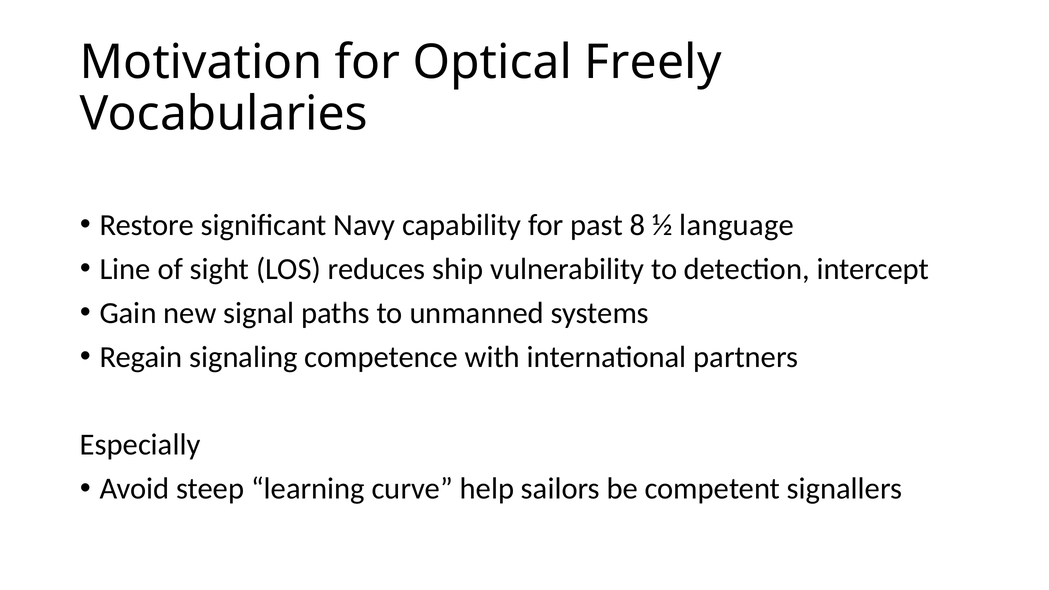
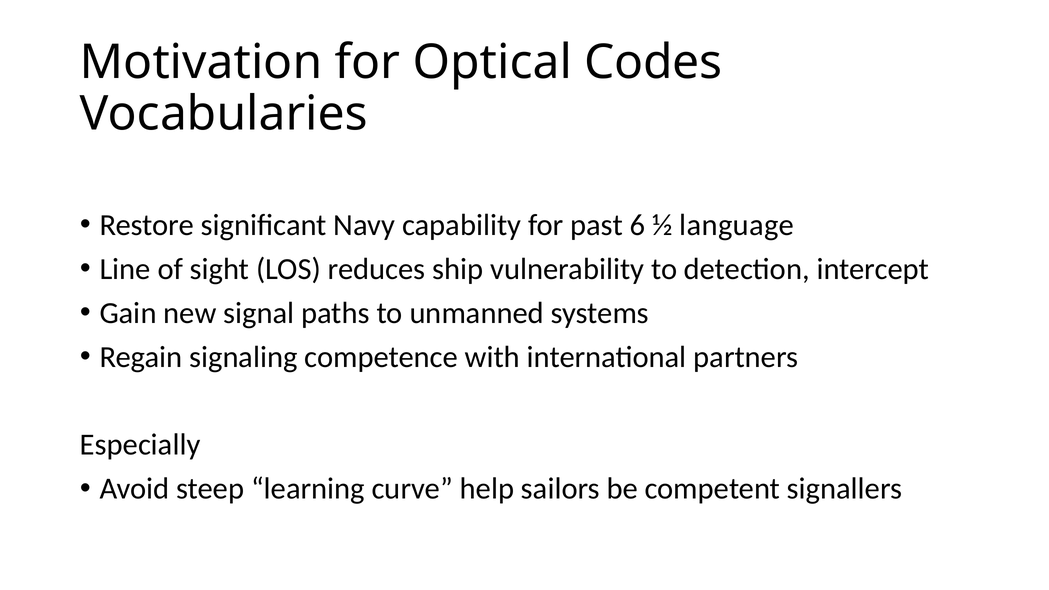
Freely: Freely -> Codes
8: 8 -> 6
